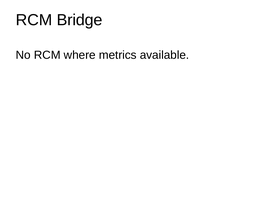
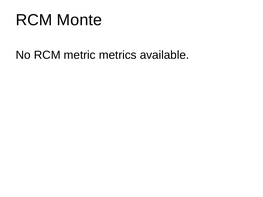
Bridge: Bridge -> Monte
where: where -> metric
